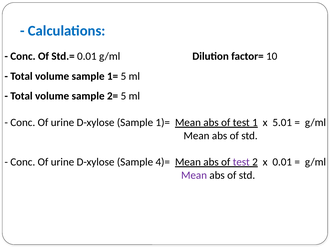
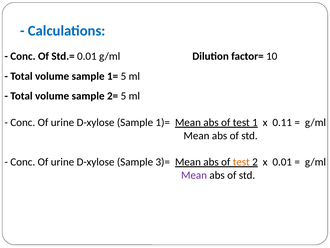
5.01: 5.01 -> 0.11
4)=: 4)= -> 3)=
test at (241, 162) colour: purple -> orange
